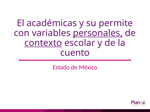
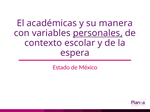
permite: permite -> manera
contexto underline: present -> none
cuento: cuento -> espera
